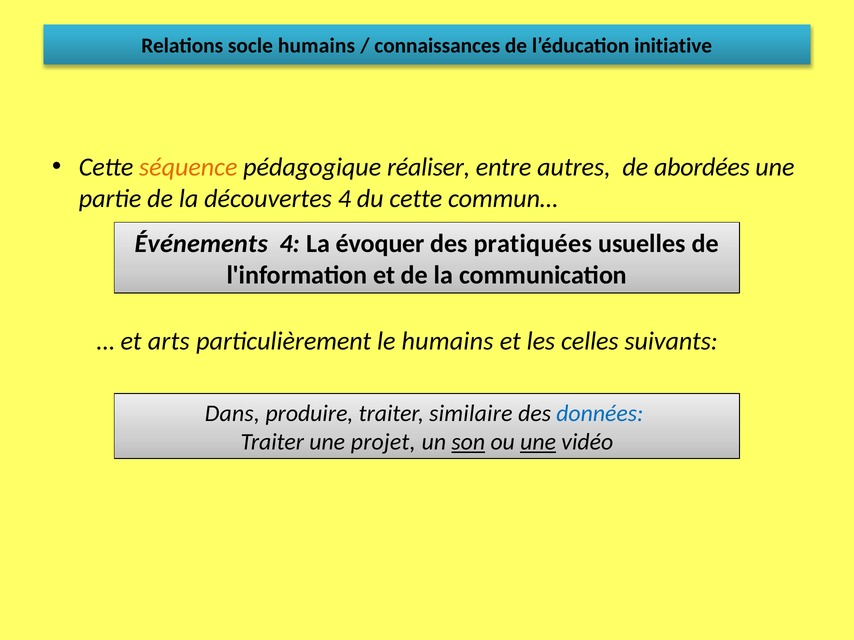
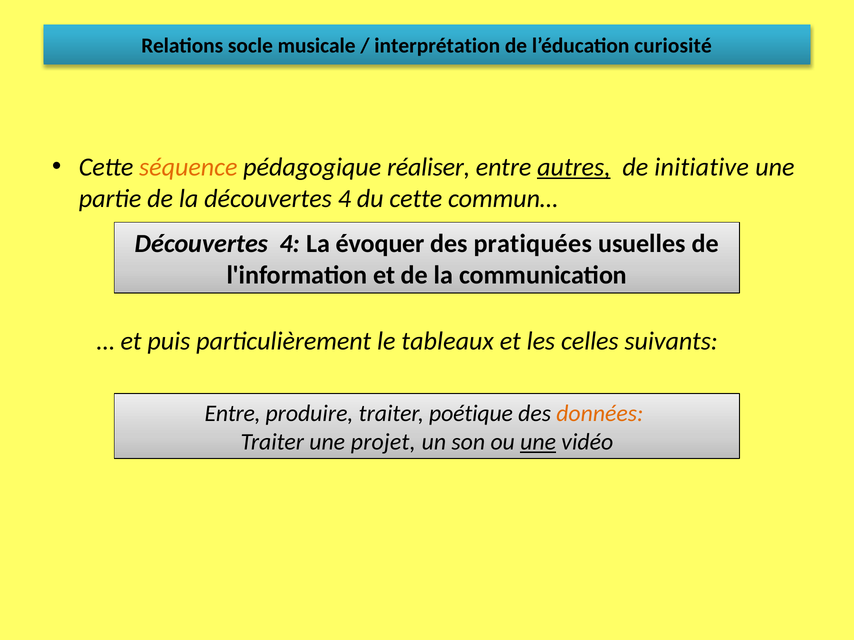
socle humains: humains -> musicale
connaissances: connaissances -> interprétation
initiative: initiative -> curiosité
autres underline: none -> present
abordées: abordées -> initiative
Événements at (201, 244): Événements -> Découvertes
arts: arts -> puis
le humains: humains -> tableaux
Dans at (232, 414): Dans -> Entre
similaire: similaire -> poétique
données colour: blue -> orange
son underline: present -> none
